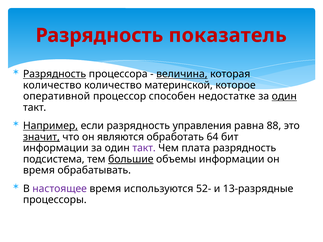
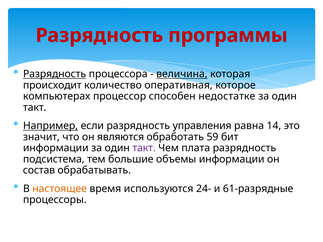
показатель: показатель -> программы
количество at (52, 85): количество -> происходит
материнской: материнской -> оперативная
оперативной: оперативной -> компьютерах
один at (284, 96) underline: present -> none
88: 88 -> 14
значит underline: present -> none
64: 64 -> 59
большие underline: present -> none
время at (39, 171): время -> состав
настоящее colour: purple -> orange
52-: 52- -> 24-
13-разрядные: 13-разрядные -> 61-разрядные
